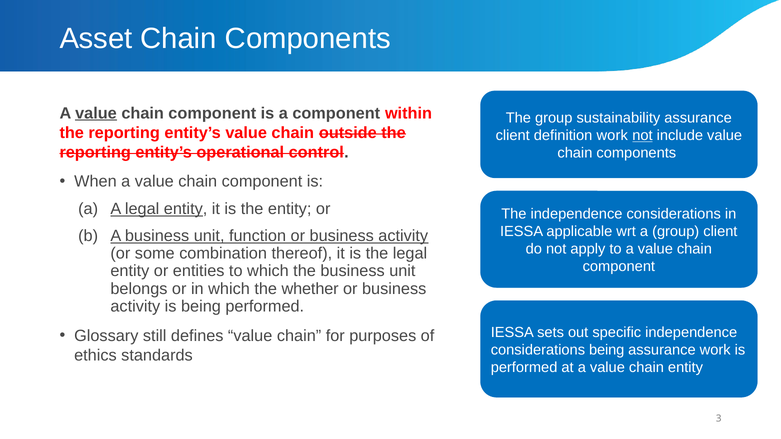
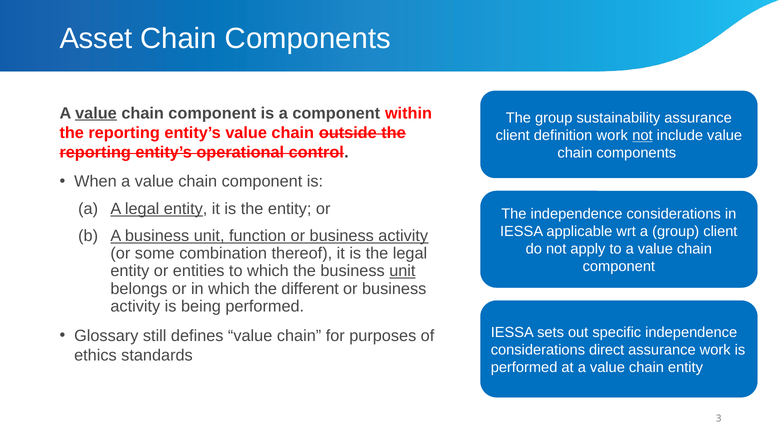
unit at (402, 271) underline: none -> present
whether: whether -> different
considerations being: being -> direct
